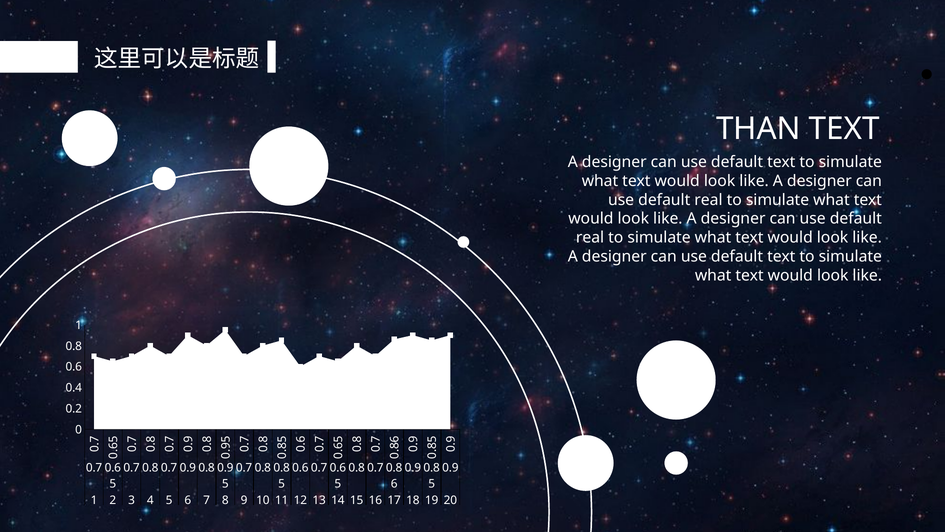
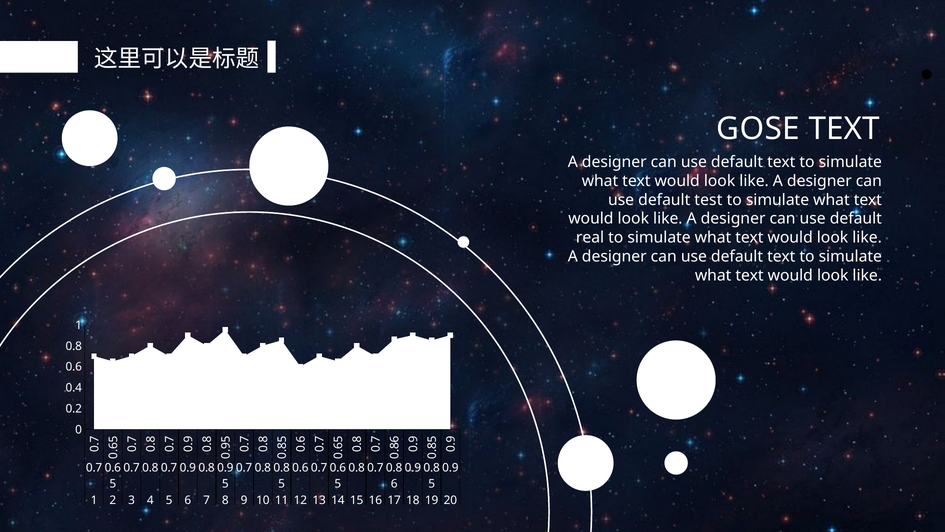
THAN: THAN -> GOSE
real at (708, 200): real -> test
